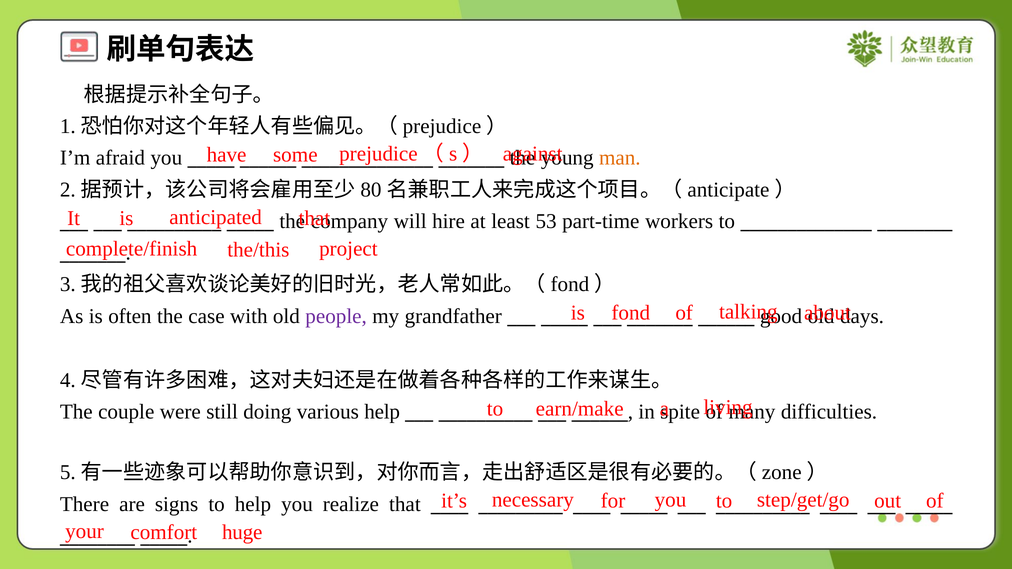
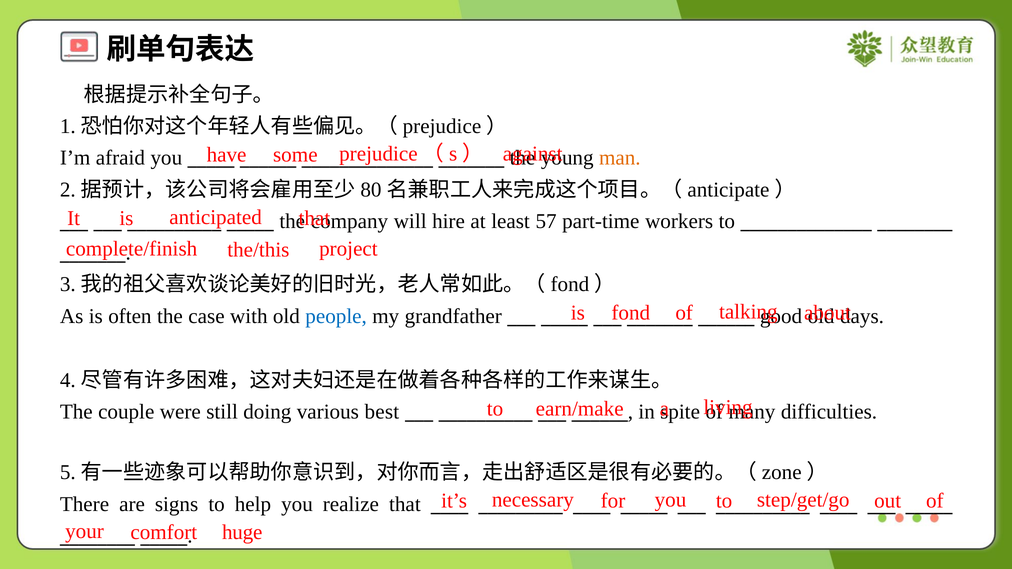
53: 53 -> 57
people colour: purple -> blue
various help: help -> best
